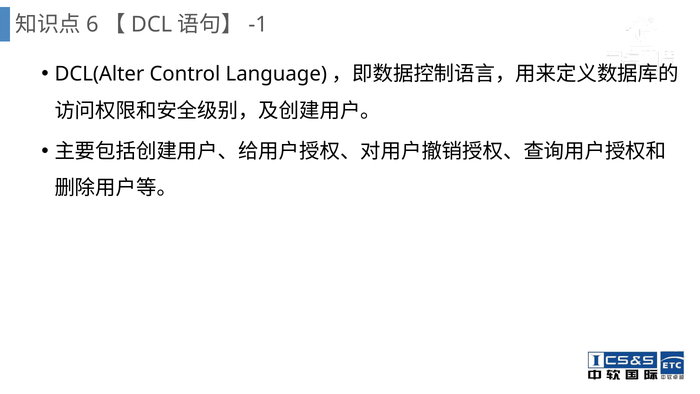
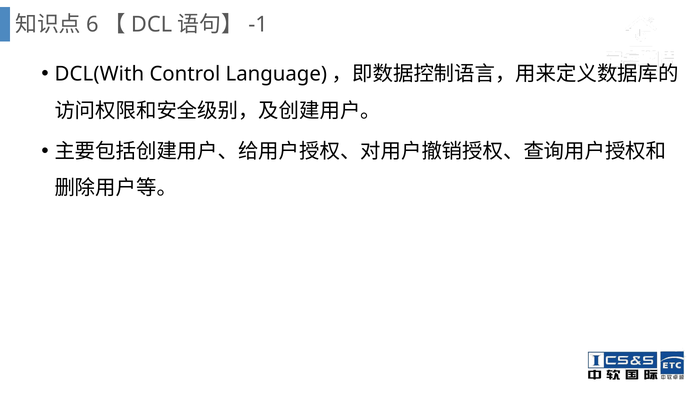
DCL(Alter: DCL(Alter -> DCL(With
